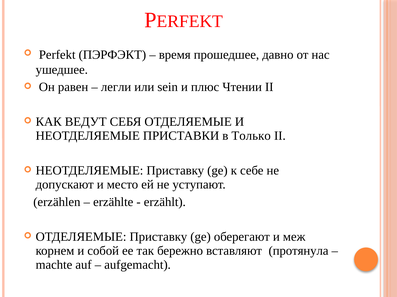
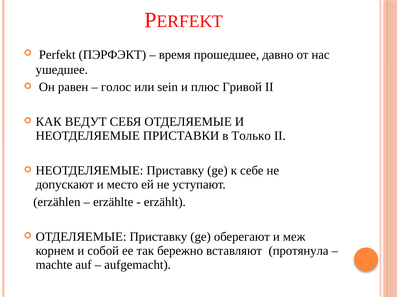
легли: легли -> голос
Чтении: Чтении -> Гривой
